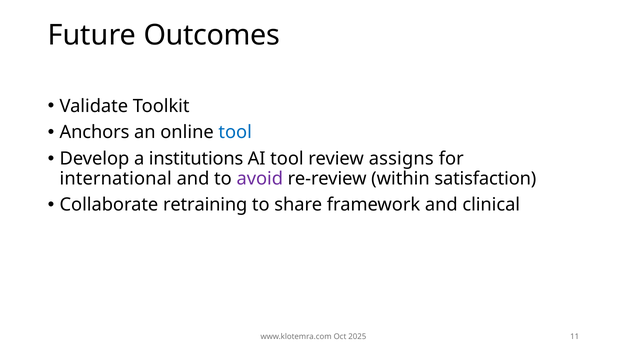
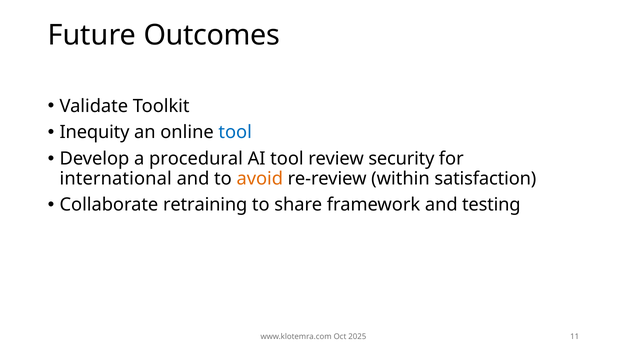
Anchors: Anchors -> Inequity
institutions: institutions -> procedural
assigns: assigns -> security
avoid colour: purple -> orange
clinical: clinical -> testing
